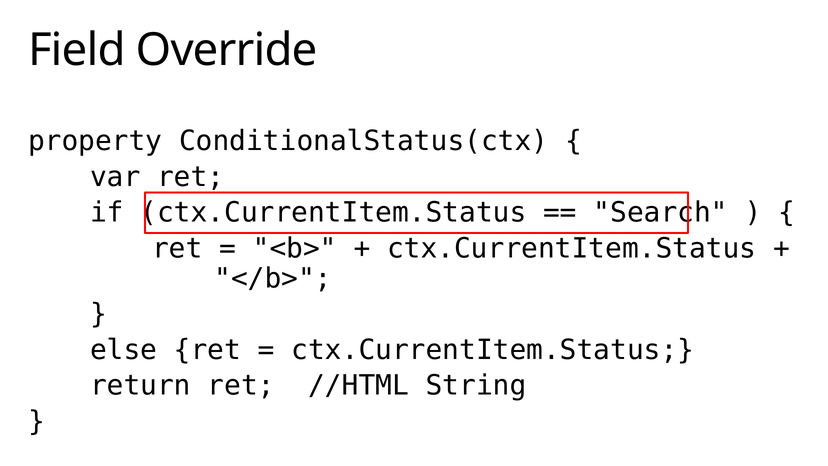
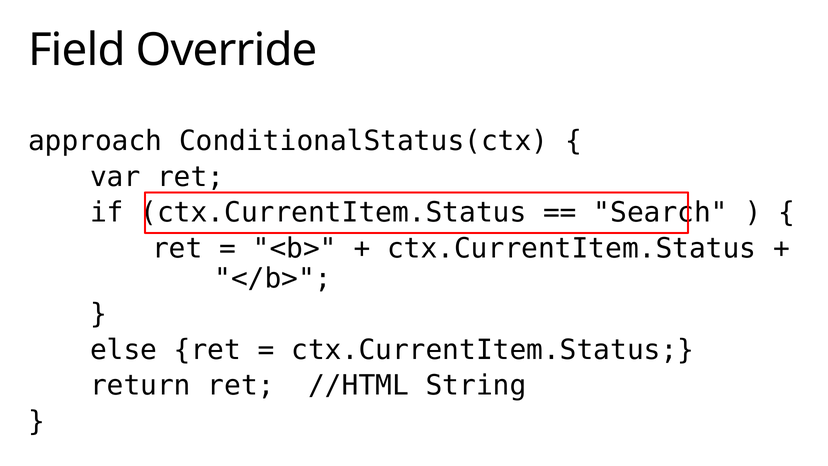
property: property -> approach
